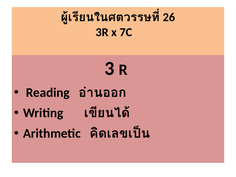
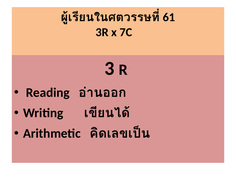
26: 26 -> 61
